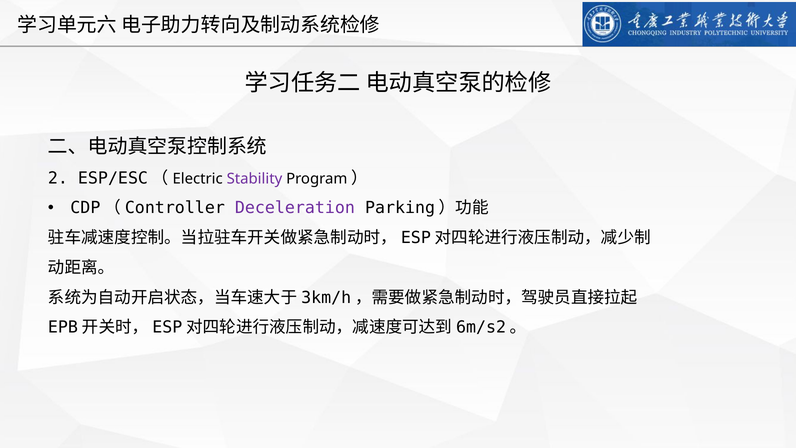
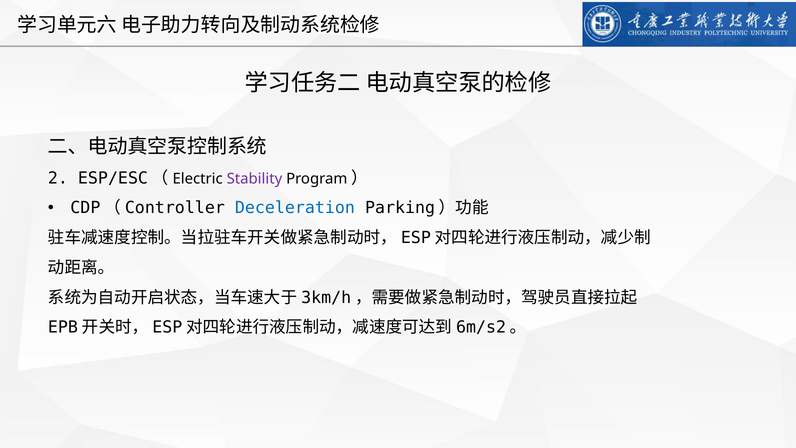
Deceleration colour: purple -> blue
